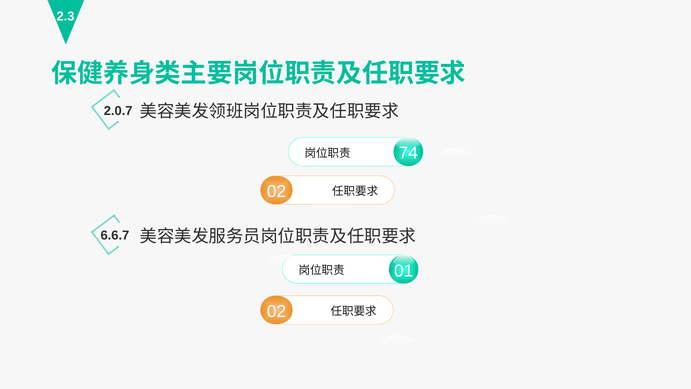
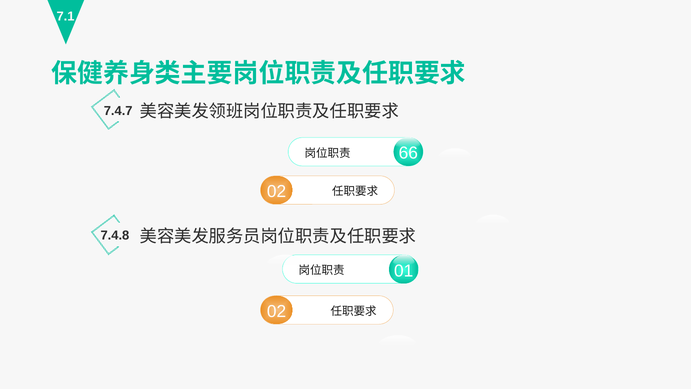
2.3: 2.3 -> 7.1
2.0.7: 2.0.7 -> 7.4.7
74: 74 -> 66
6.6.7: 6.6.7 -> 7.4.8
